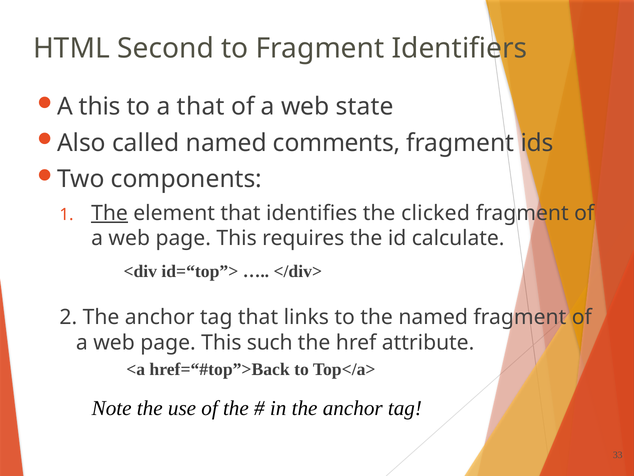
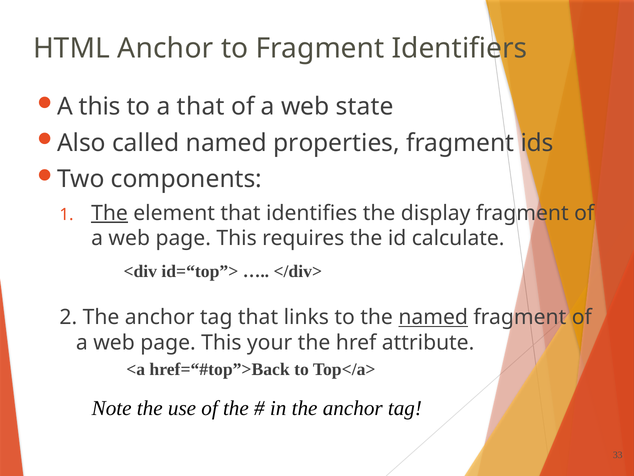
HTML Second: Second -> Anchor
comments: comments -> properties
clicked: clicked -> display
named at (433, 317) underline: none -> present
such: such -> your
